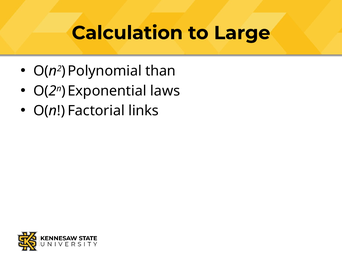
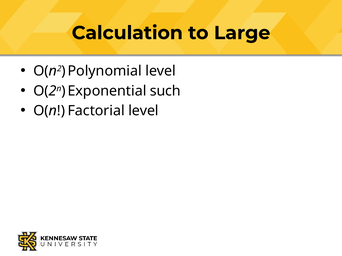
than at (161, 71): than -> level
laws: laws -> such
links at (144, 111): links -> level
